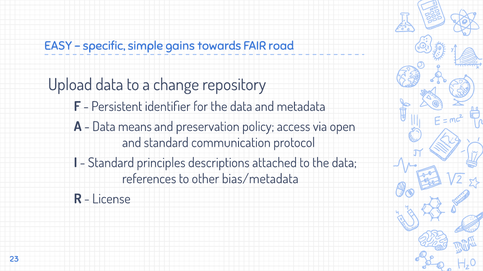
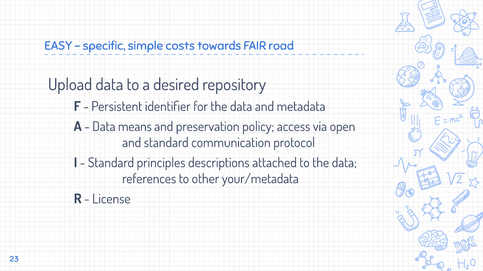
gains: gains -> costs
change: change -> desired
bias/metadata: bias/metadata -> your/metadata
